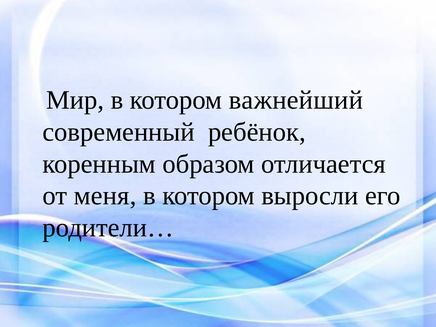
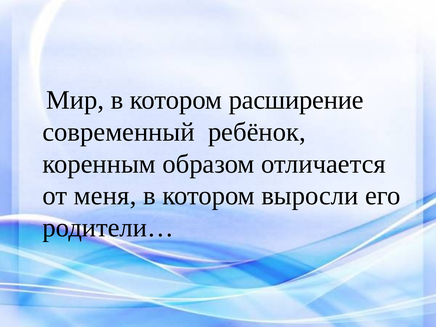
важнейший: важнейший -> расширение
